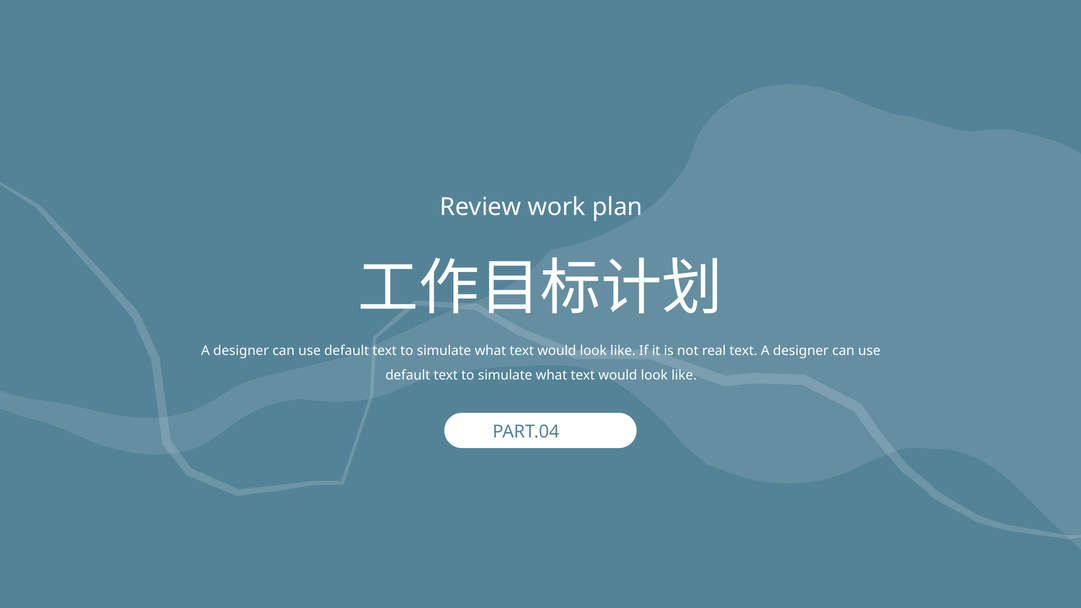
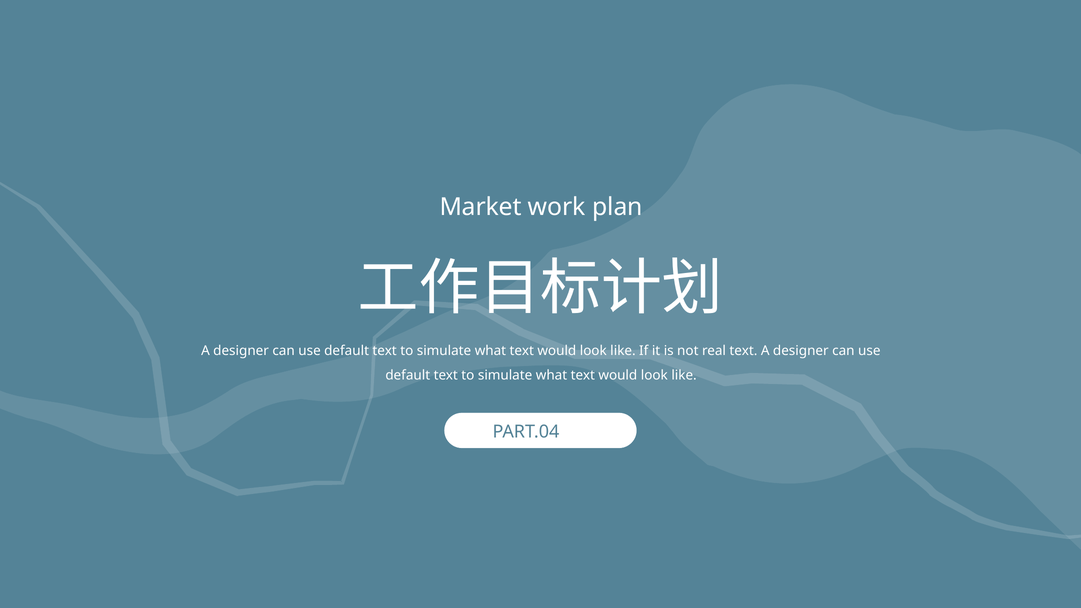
Review: Review -> Market
